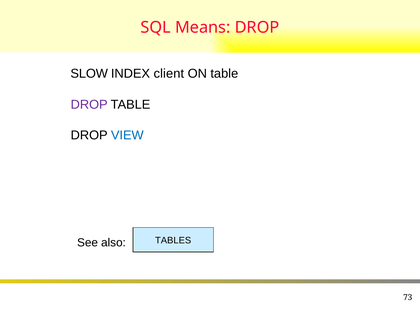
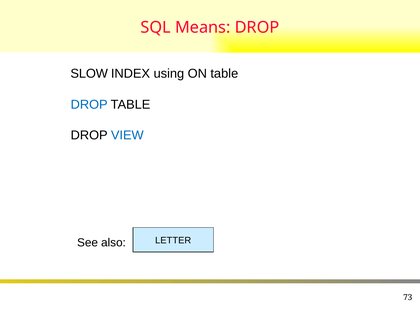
client: client -> using
DROP at (89, 104) colour: purple -> blue
TABLES: TABLES -> LETTER
